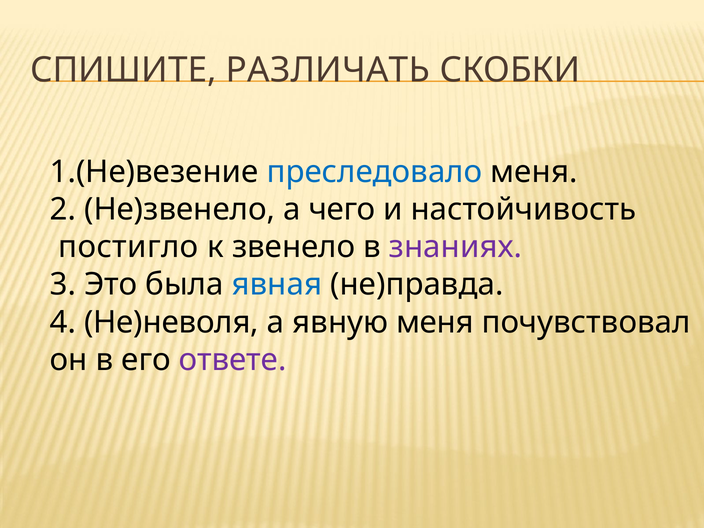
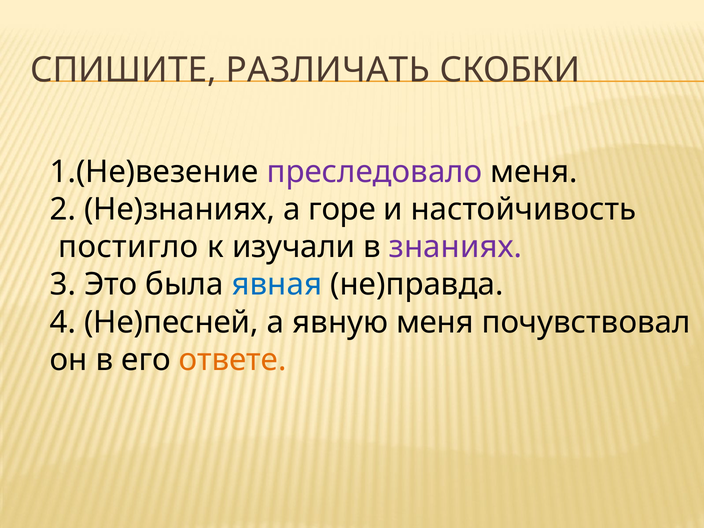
преследовало colour: blue -> purple
Не)звенело: Не)звенело -> Не)знаниях
чего: чего -> горе
звенело: звенело -> изучали
Не)неволя: Не)неволя -> Не)песней
ответе colour: purple -> orange
